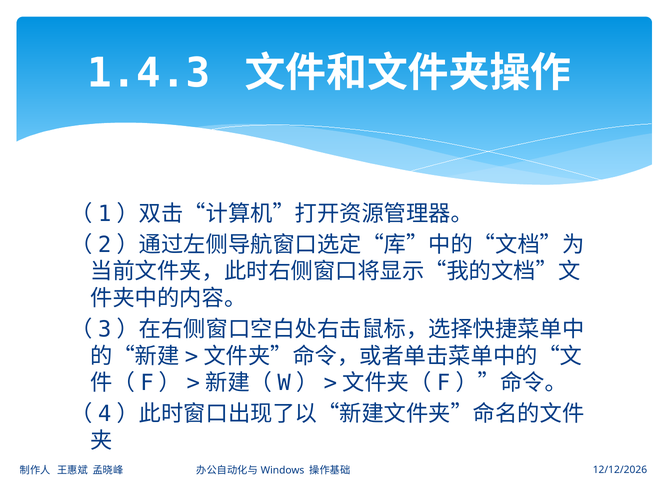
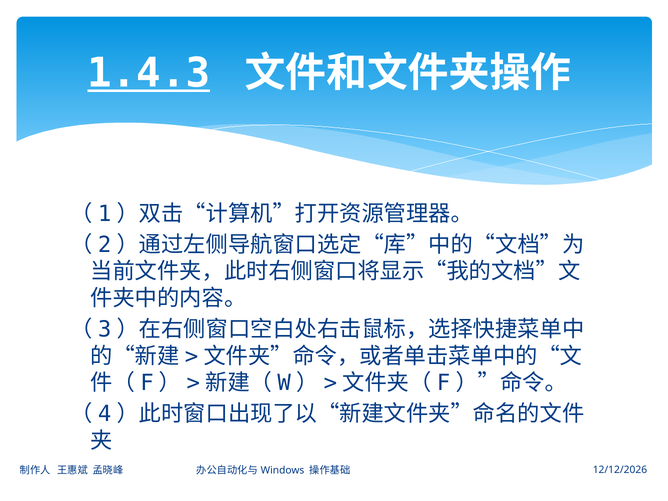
1.4.3 underline: none -> present
